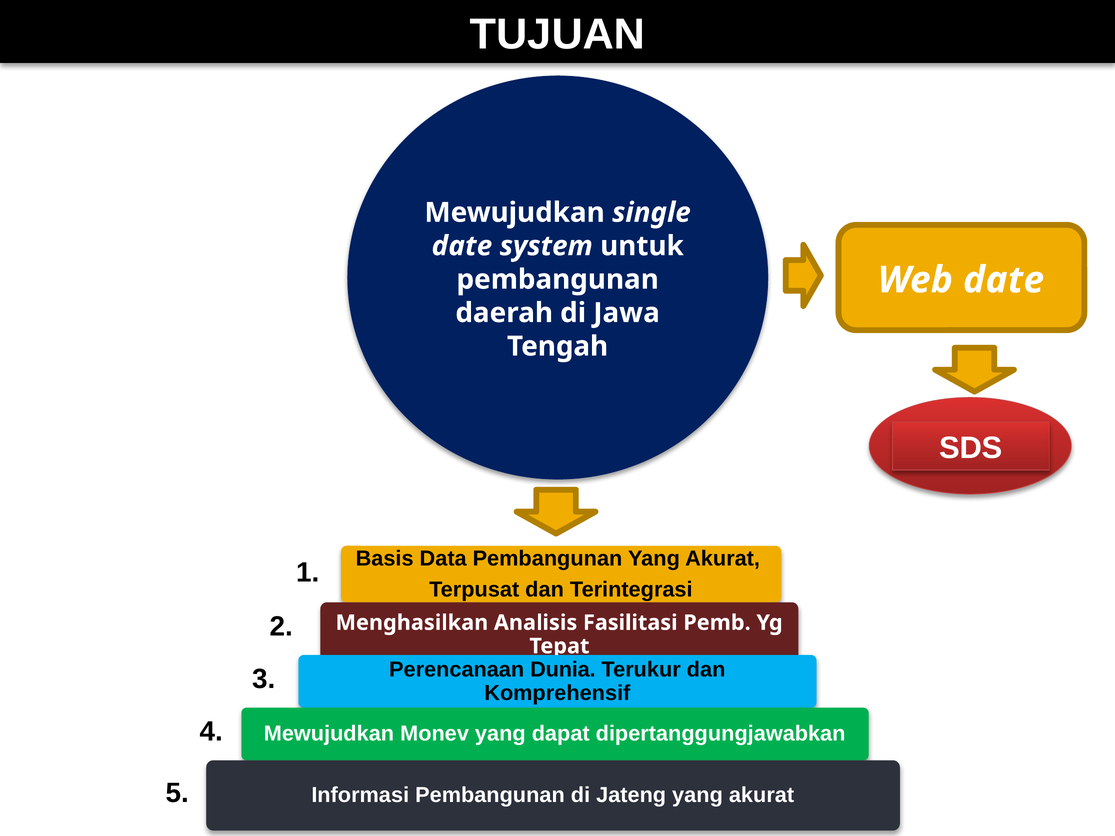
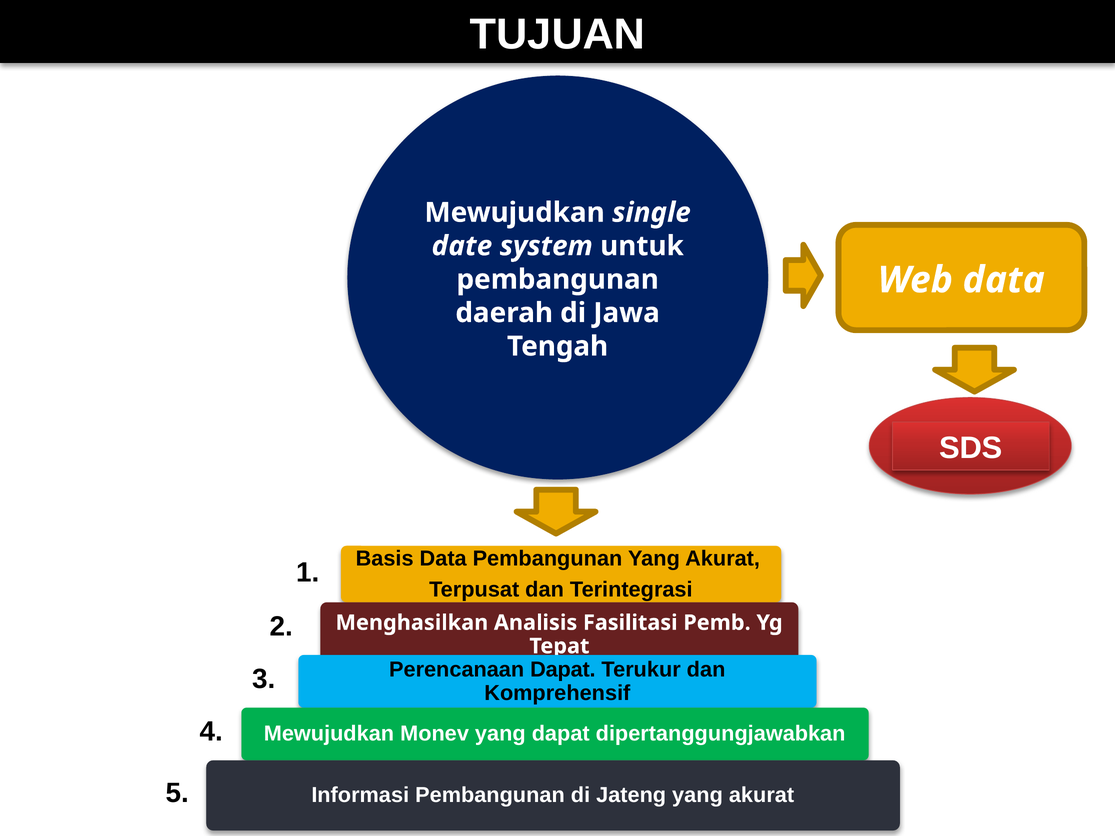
Web date: date -> data
Perencanaan Dunia: Dunia -> Dapat
